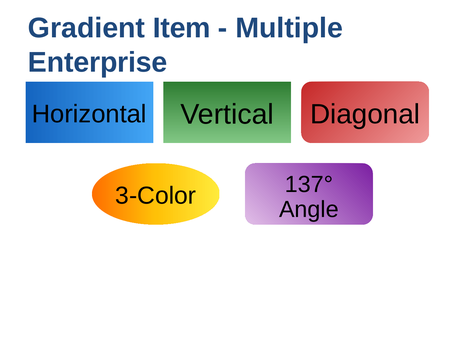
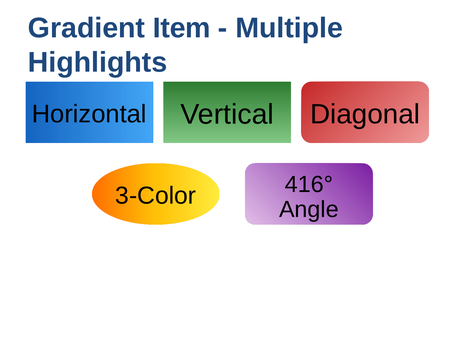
Enterprise: Enterprise -> Highlights
137°: 137° -> 416°
